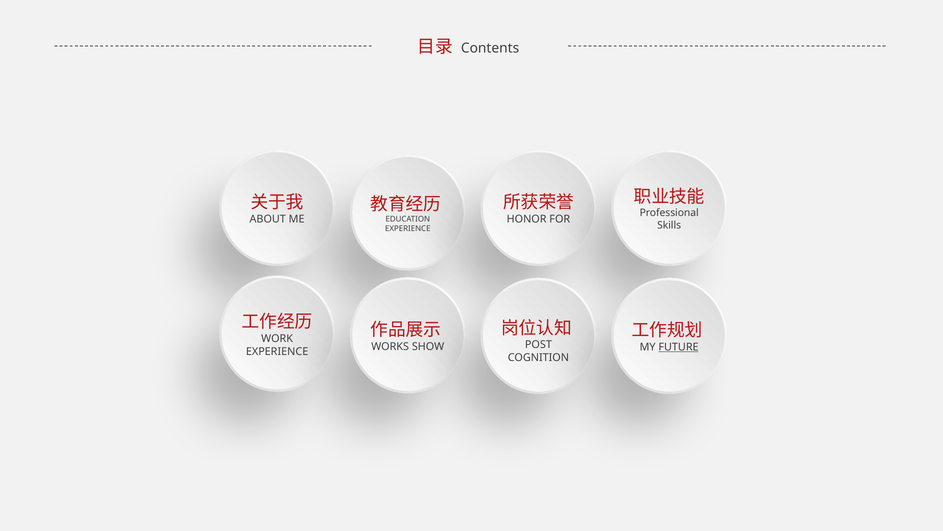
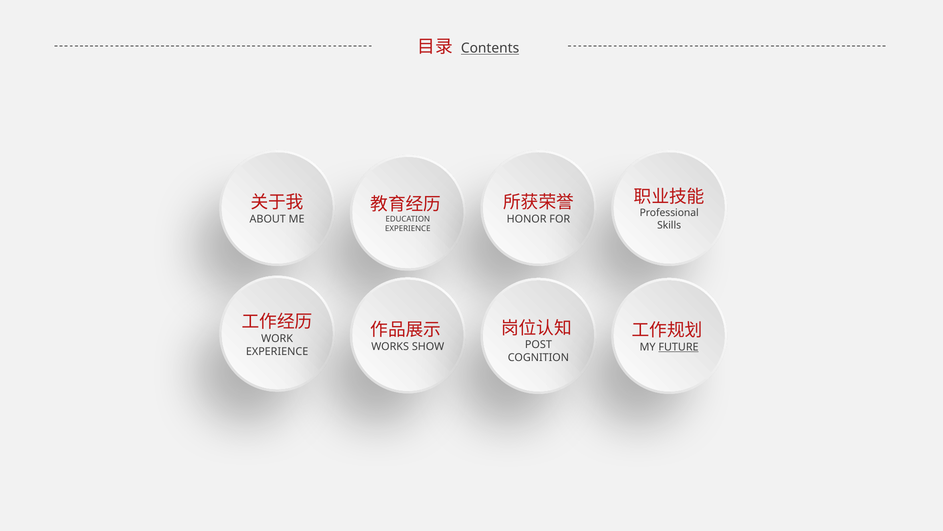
Contents underline: none -> present
